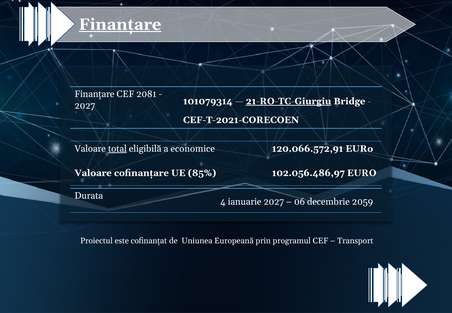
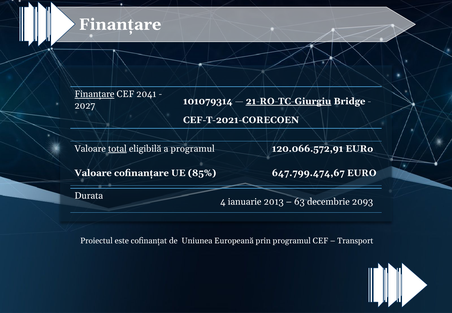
Finanțare at (120, 24) underline: present -> none
Finanțare at (95, 94) underline: none -> present
2081: 2081 -> 2041
a economice: economice -> programul
102.056.486,97: 102.056.486,97 -> 647.799.474,67
ianuarie 2027: 2027 -> 2013
06: 06 -> 63
2059: 2059 -> 2093
